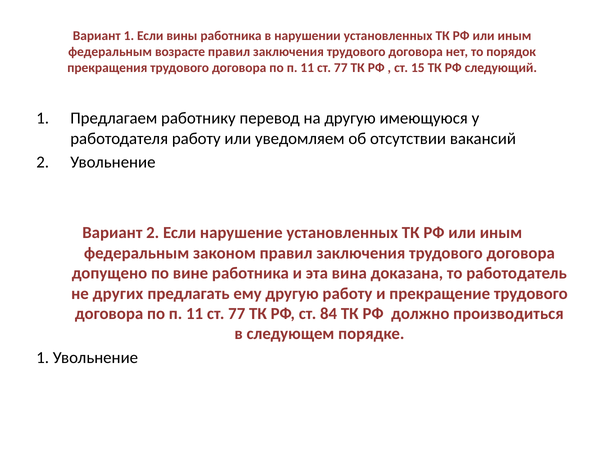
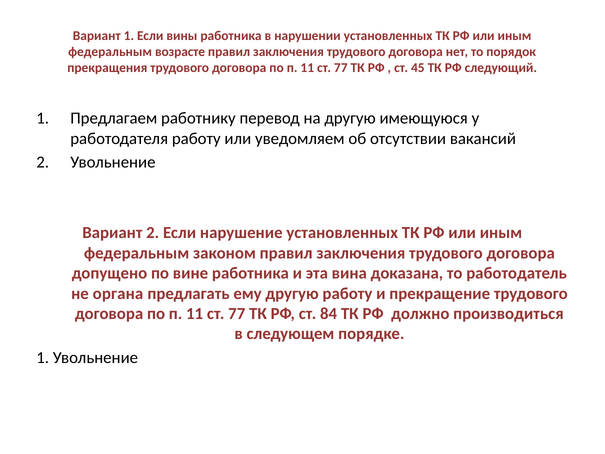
15: 15 -> 45
других: других -> органа
